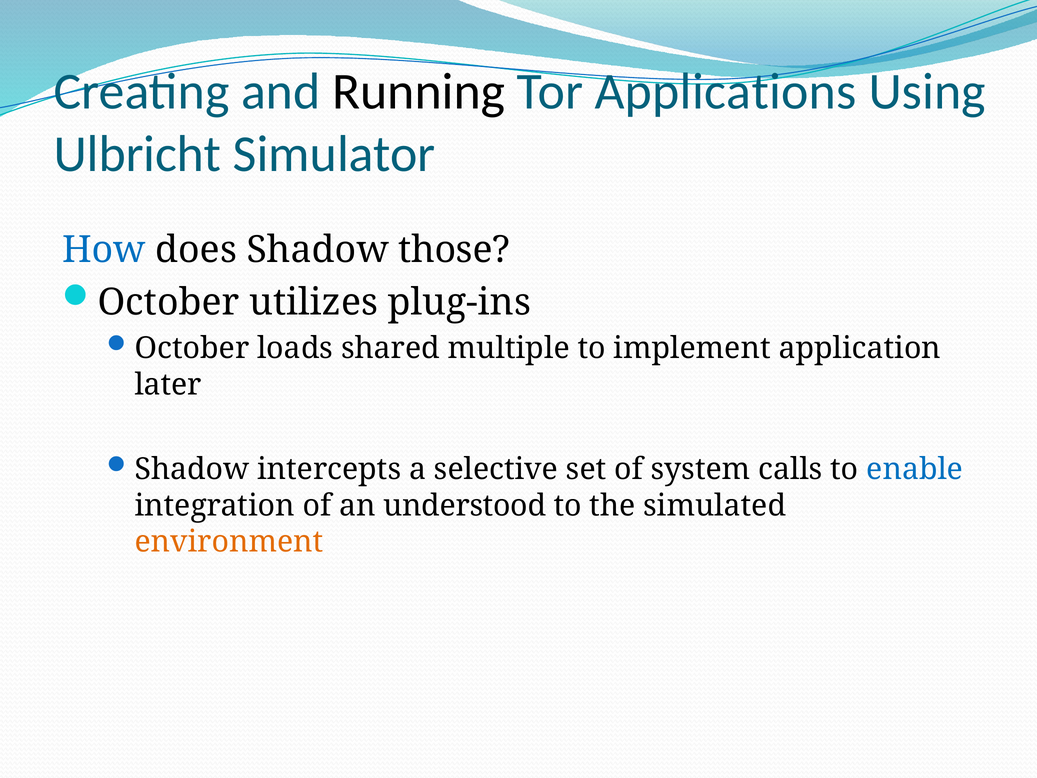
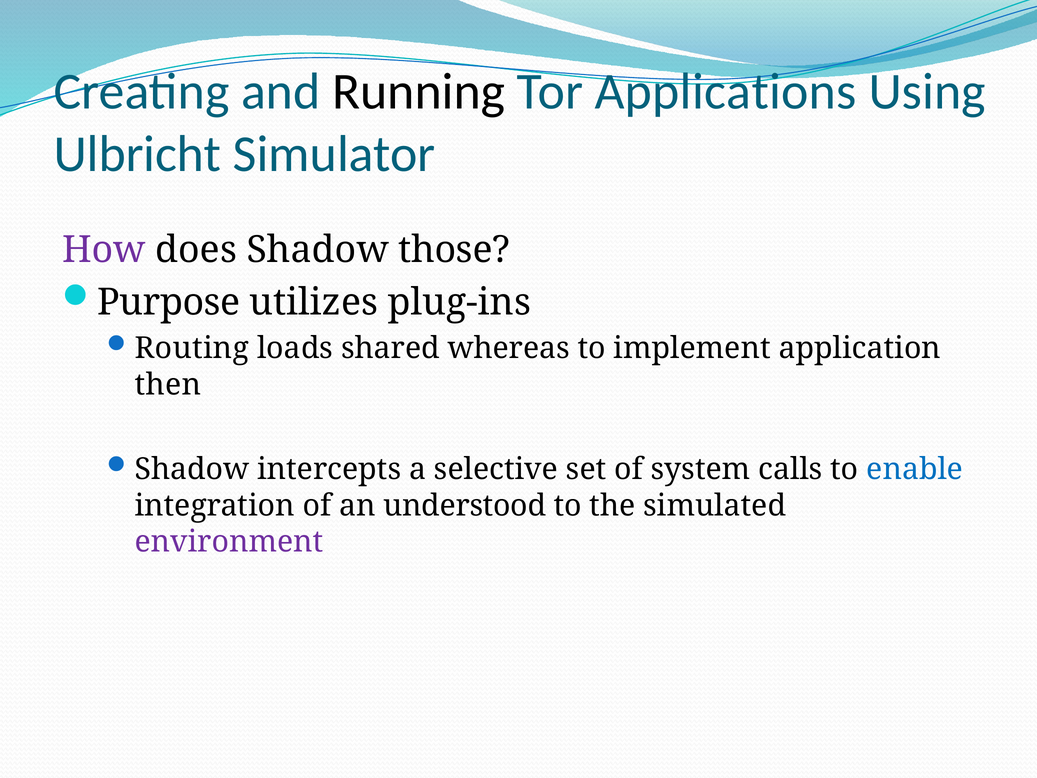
How colour: blue -> purple
October at (169, 302): October -> Purpose
October at (192, 348): October -> Routing
multiple: multiple -> whereas
later: later -> then
environment colour: orange -> purple
